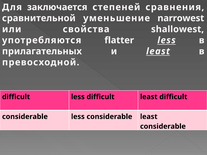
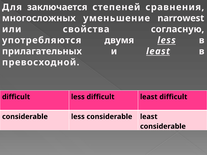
сравнительной: сравнительной -> многосложных
shallowest: shallowest -> согласную
flatter: flatter -> двумя
